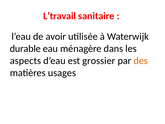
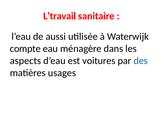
avoir: avoir -> aussi
durable: durable -> compte
grossier: grossier -> voitures
des colour: orange -> blue
